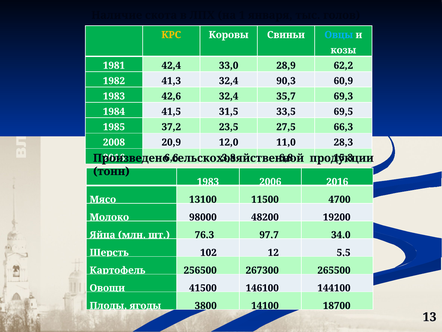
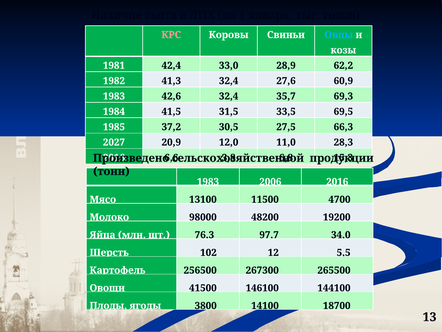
КРС colour: yellow -> pink
90,3: 90,3 -> 27,6
23,5: 23,5 -> 30,5
2008: 2008 -> 2027
